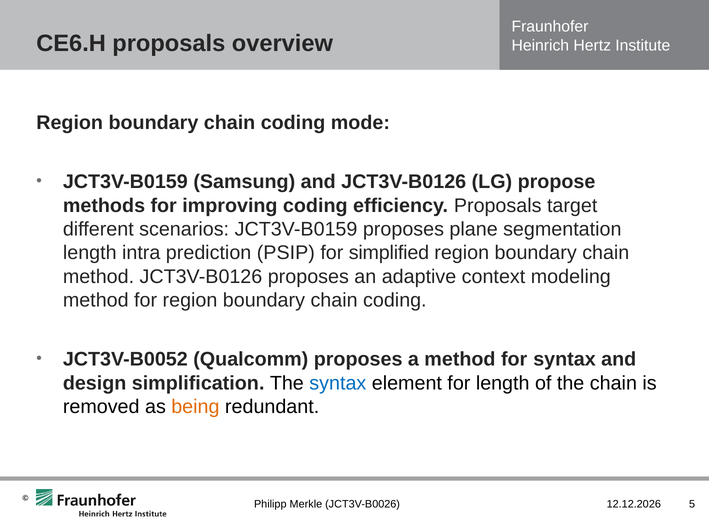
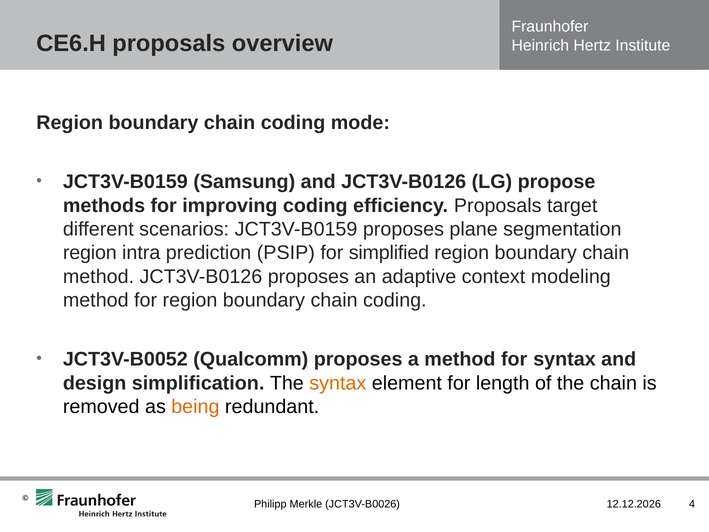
length at (90, 253): length -> region
syntax at (338, 383) colour: blue -> orange
5: 5 -> 4
